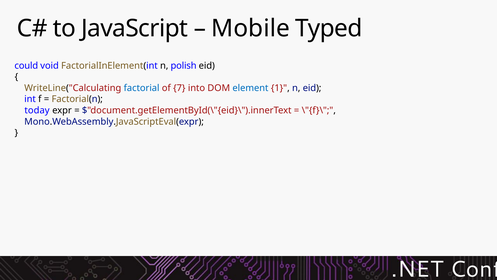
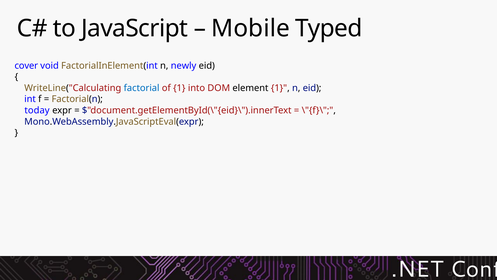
could: could -> cover
polish: polish -> newly
of 7: 7 -> 1
element colour: blue -> black
